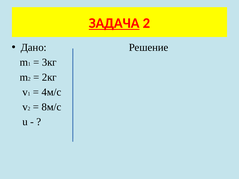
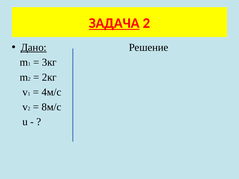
Дано underline: none -> present
